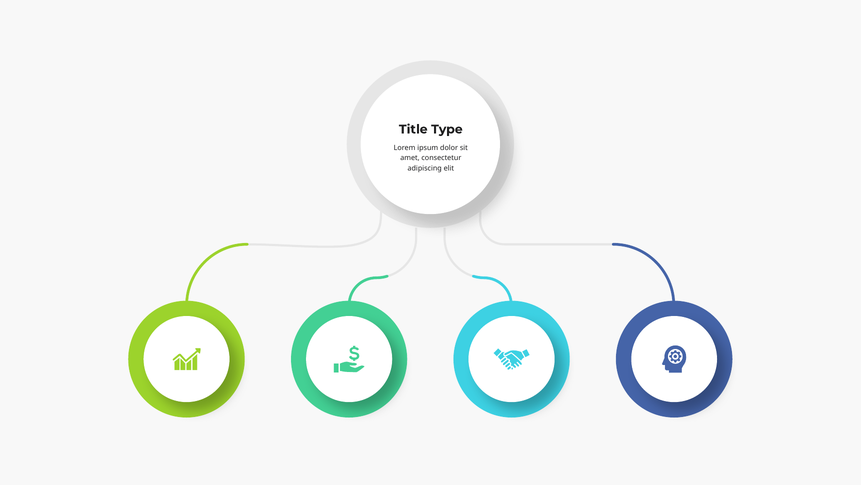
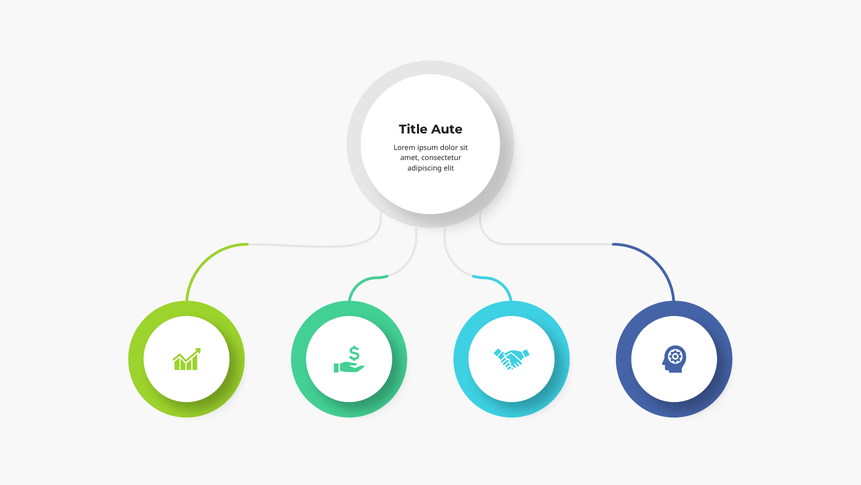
Type: Type -> Aute
